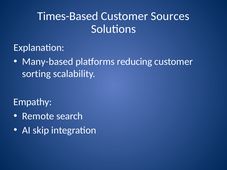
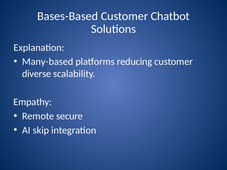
Times-Based: Times-Based -> Bases-Based
Sources: Sources -> Chatbot
sorting: sorting -> diverse
search: search -> secure
